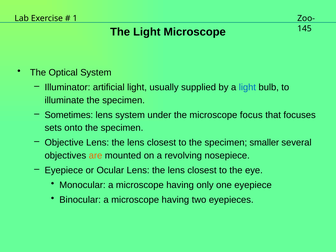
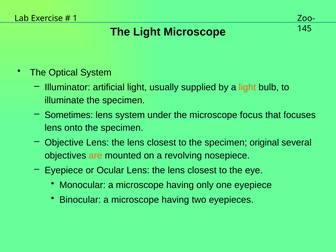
light at (247, 87) colour: blue -> orange
sets at (53, 128): sets -> lens
smaller: smaller -> original
